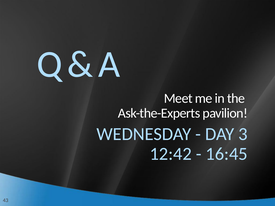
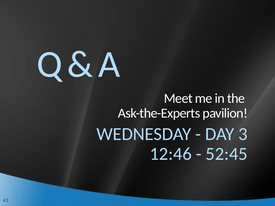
12:42: 12:42 -> 12:46
16:45: 16:45 -> 52:45
